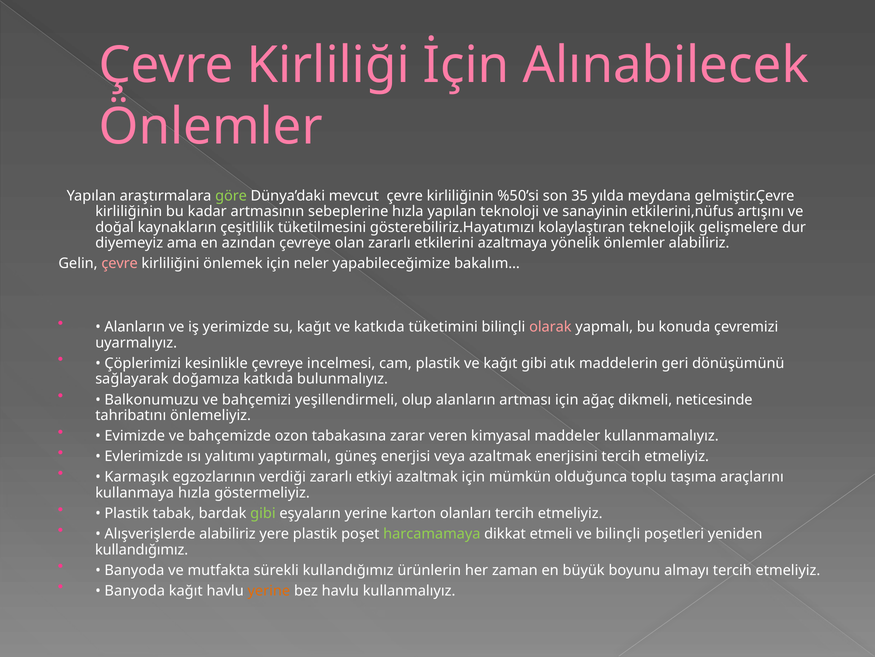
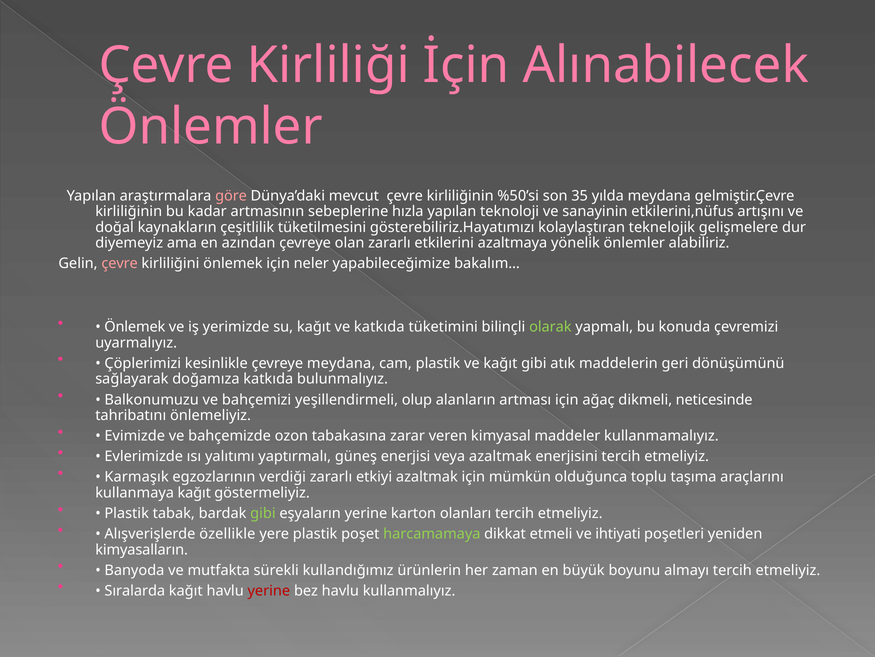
göre colour: light green -> pink
Alanların at (135, 327): Alanların -> Önlemek
olarak colour: pink -> light green
çevreye incelmesi: incelmesi -> meydana
kullanmaya hızla: hızla -> kağıt
Alışverişlerde alabiliriz: alabiliriz -> özellikle
ve bilinçli: bilinçli -> ihtiyati
kullandığımız at (142, 549): kullandığımız -> kimyasalların
Banyoda at (135, 590): Banyoda -> Sıralarda
yerine at (269, 590) colour: orange -> red
